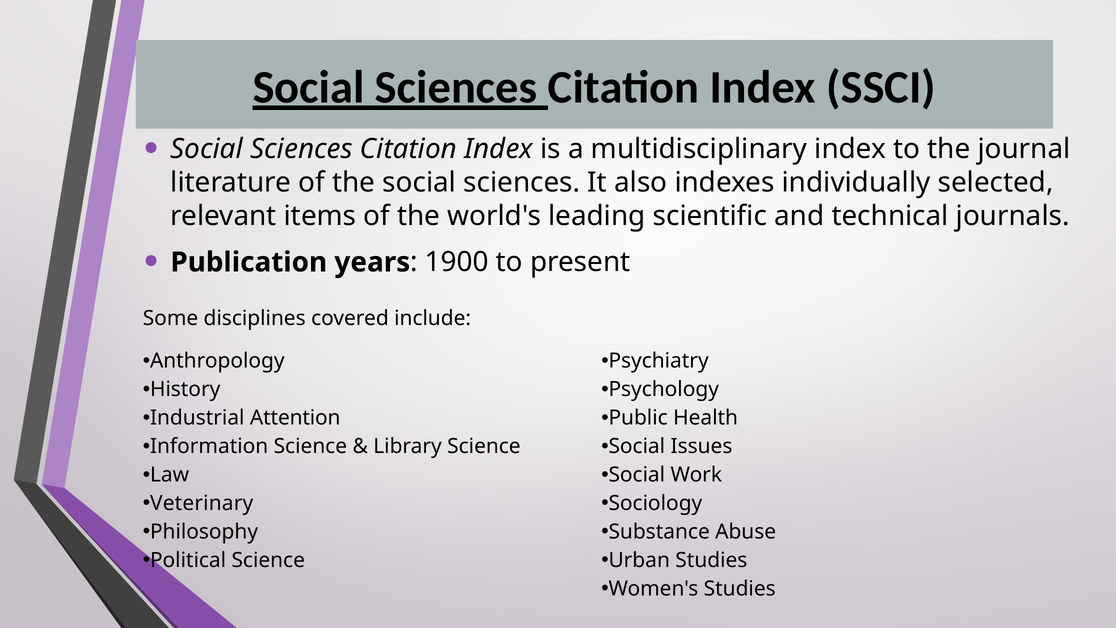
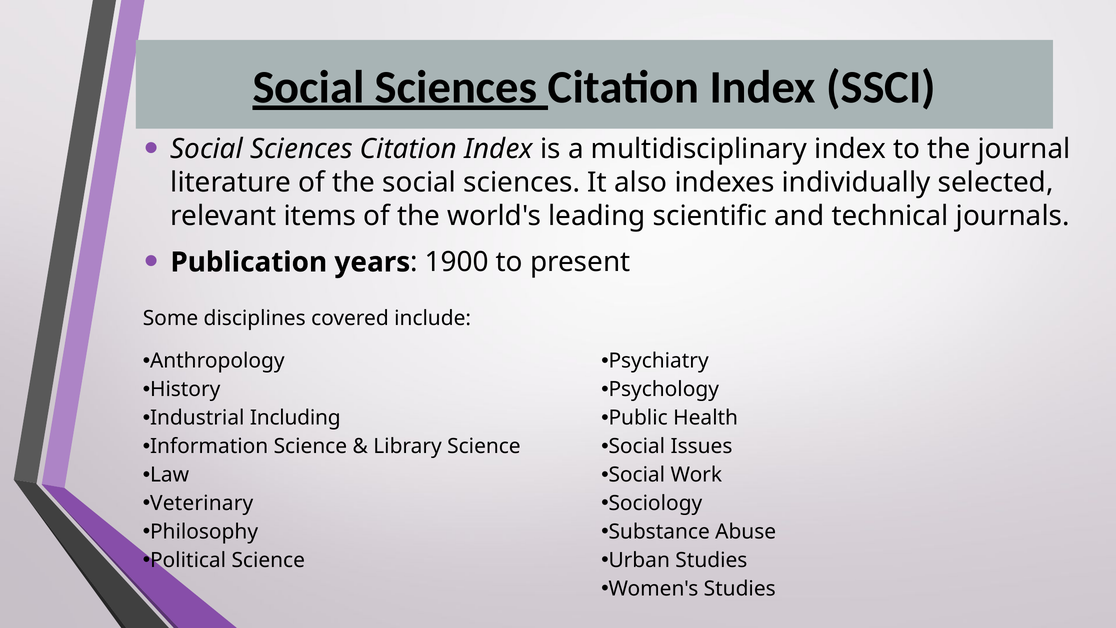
Attention: Attention -> Including
